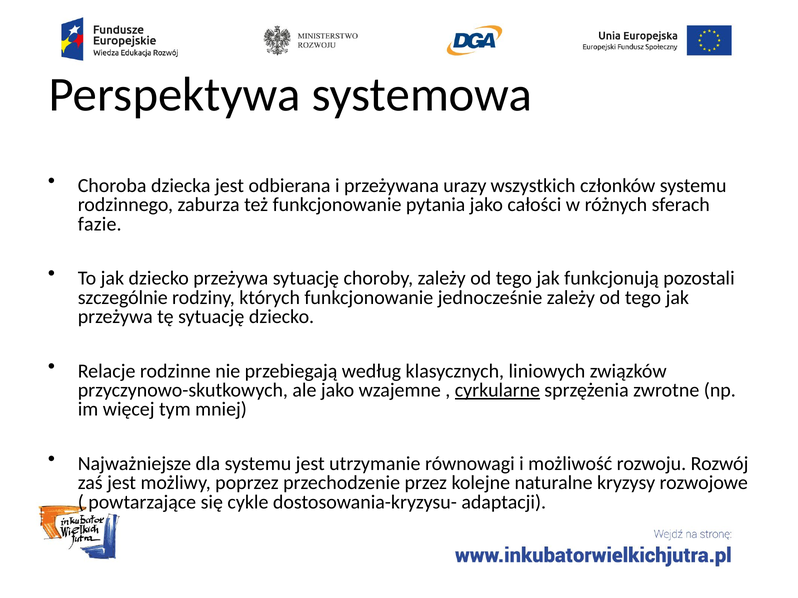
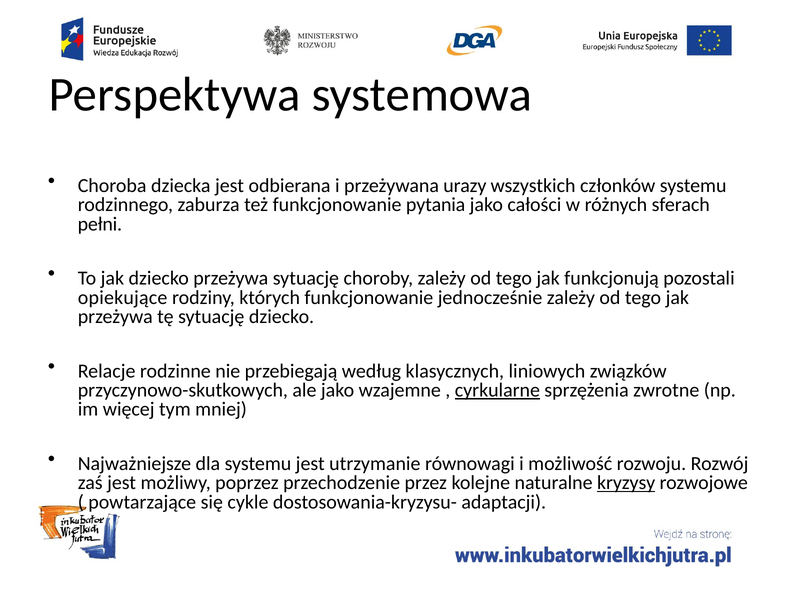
fazie: fazie -> pełni
szczególnie: szczególnie -> opiekujące
kryzysy underline: none -> present
